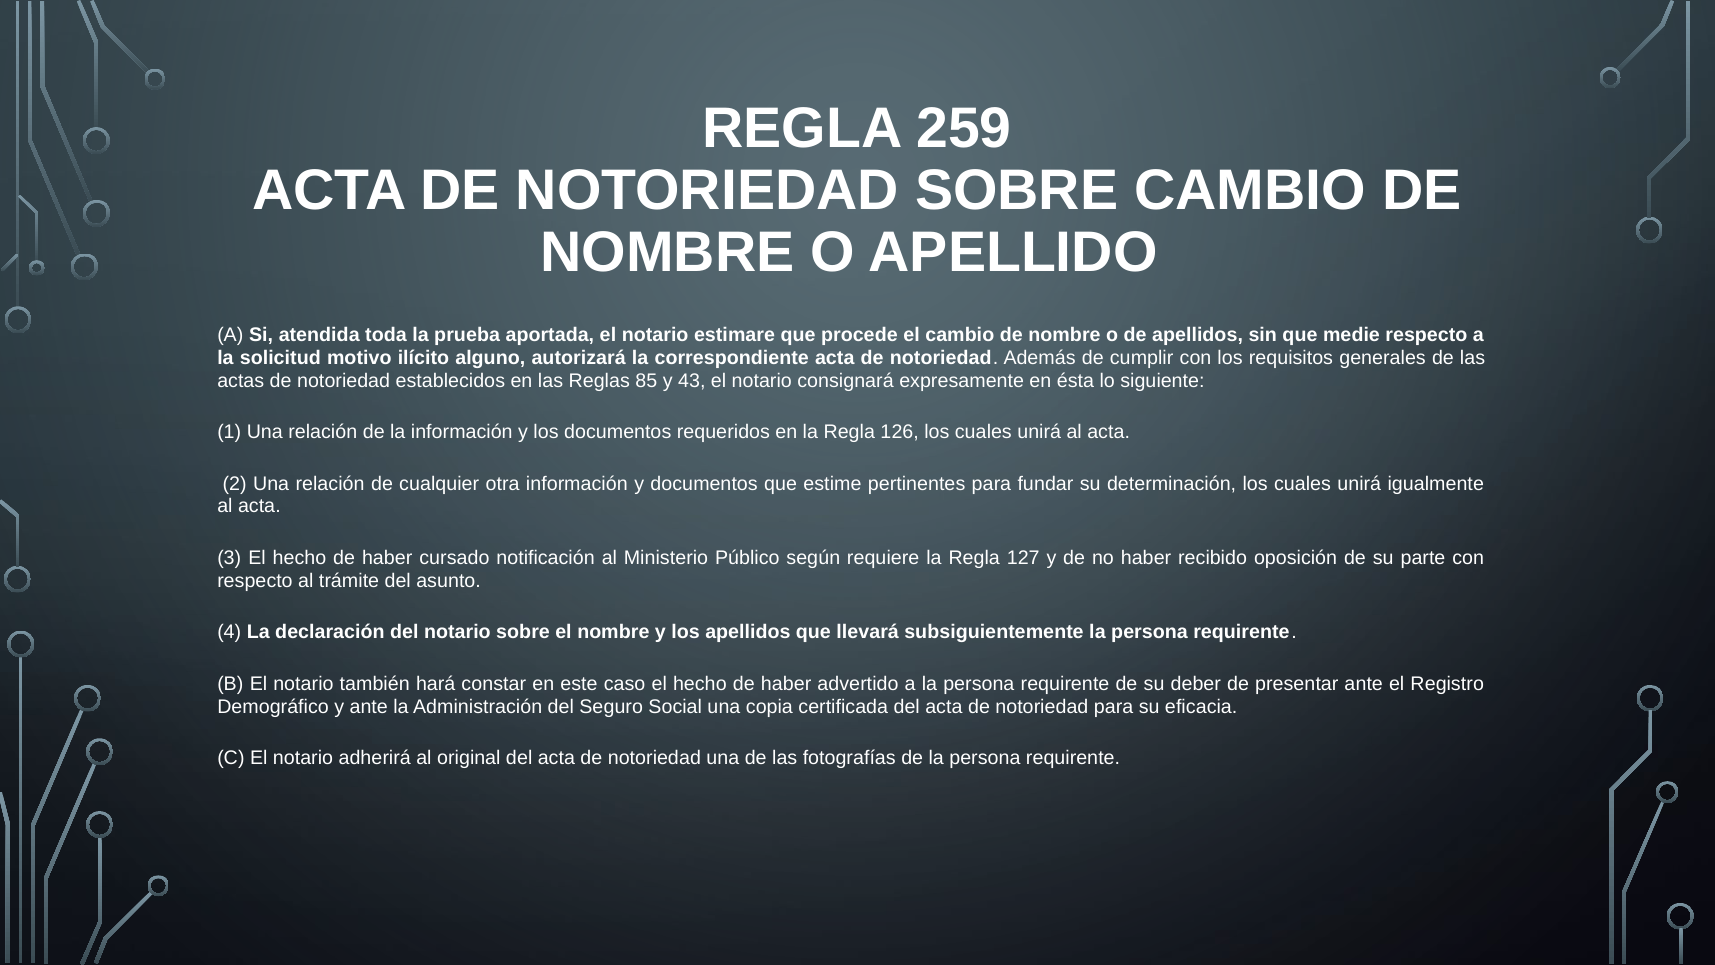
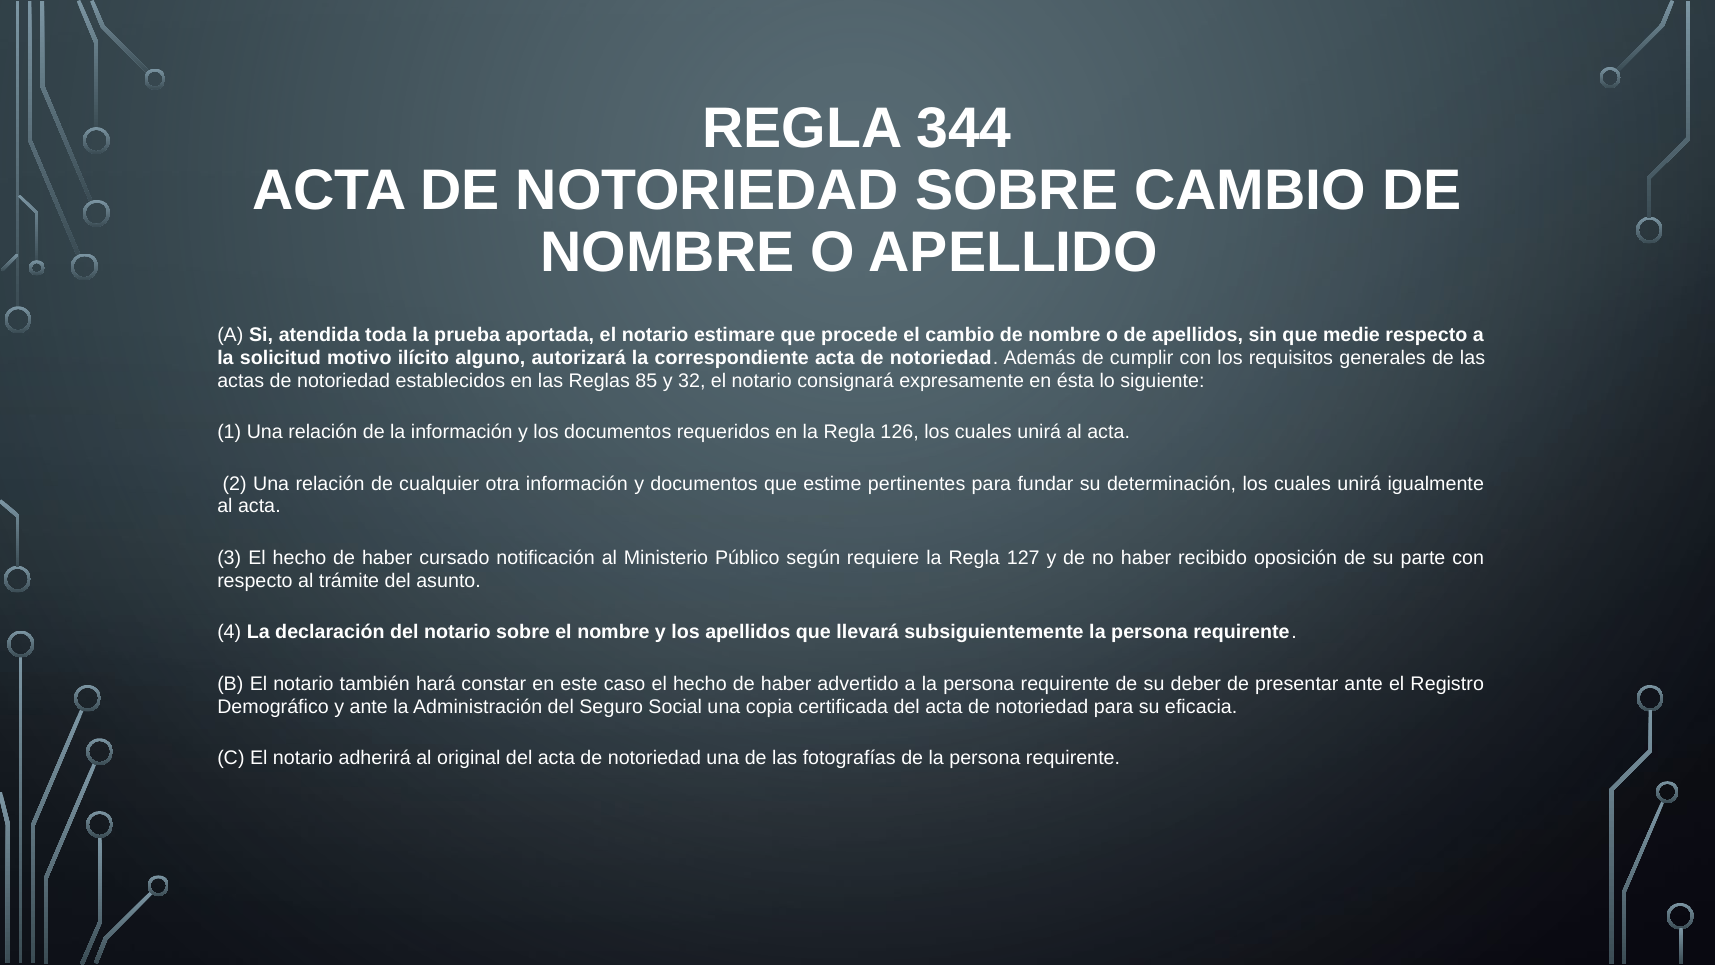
259: 259 -> 344
43: 43 -> 32
